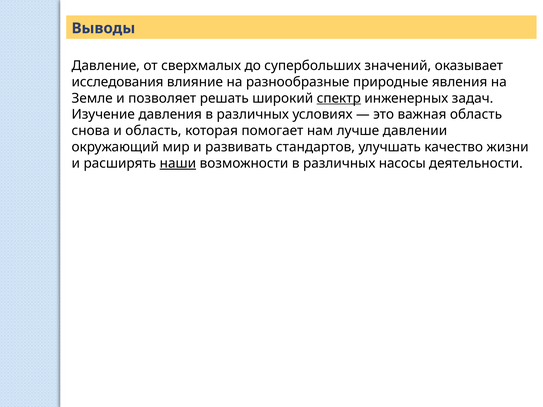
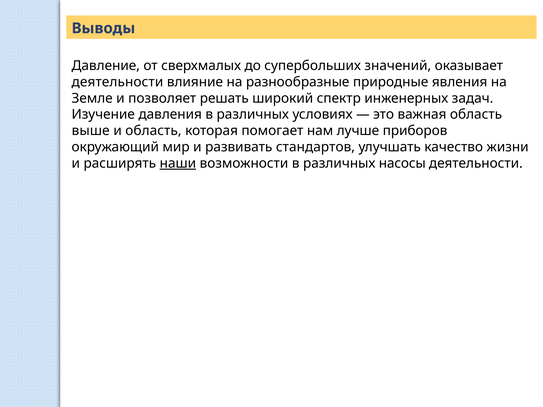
исследования at (118, 82): исследования -> деятельности
спектр underline: present -> none
снова: снова -> выше
давлении: давлении -> приборов
